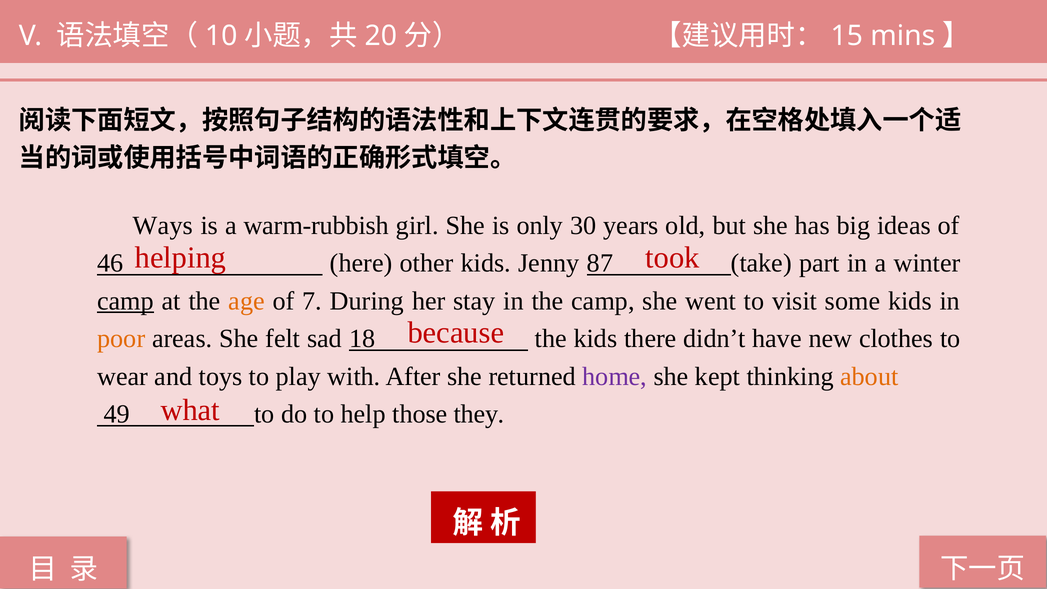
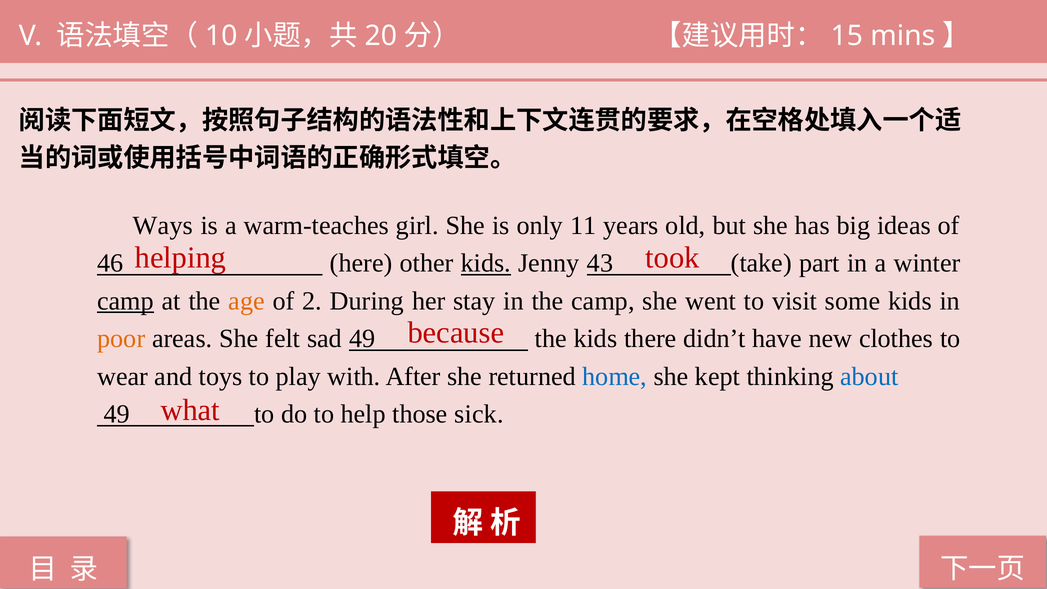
warm-rubbish: warm-rubbish -> warm-teaches
30: 30 -> 11
kids at (486, 263) underline: none -> present
87: 87 -> 43
7: 7 -> 2
sad 18: 18 -> 49
home colour: purple -> blue
about colour: orange -> blue
they: they -> sick
